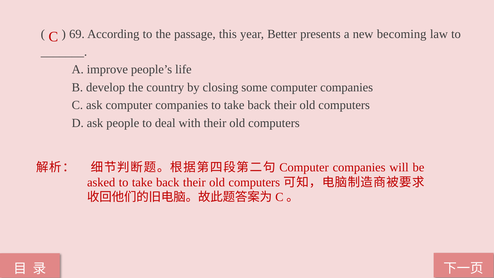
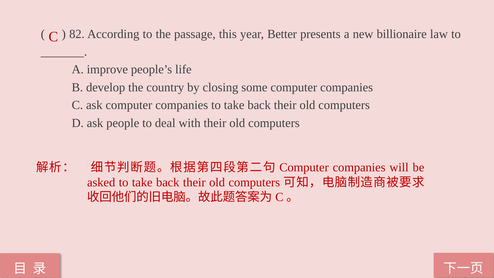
69: 69 -> 82
becoming: becoming -> billionaire
